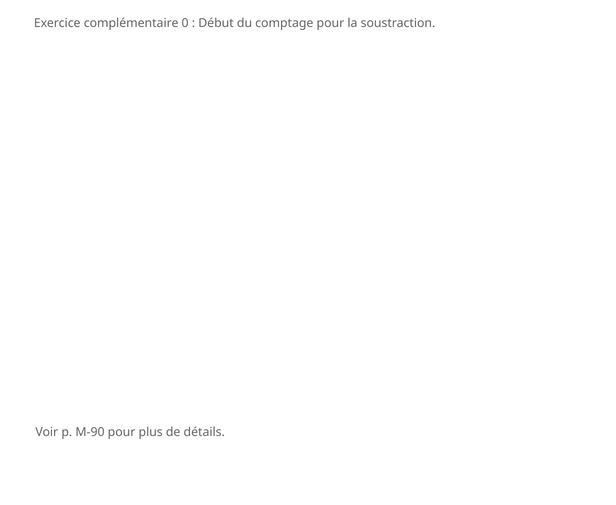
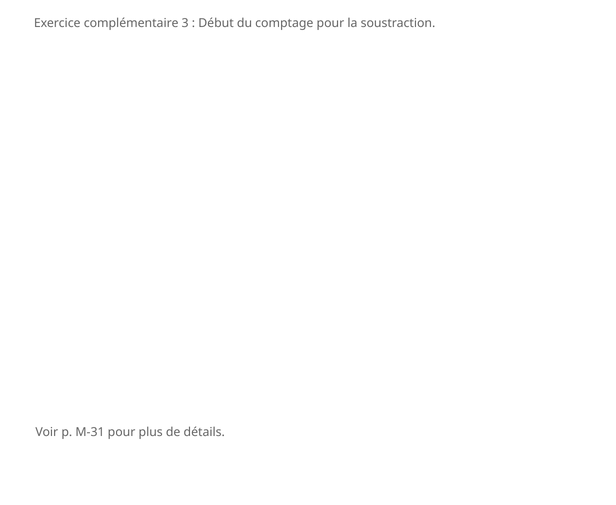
0: 0 -> 3
M-90: M-90 -> M-31
